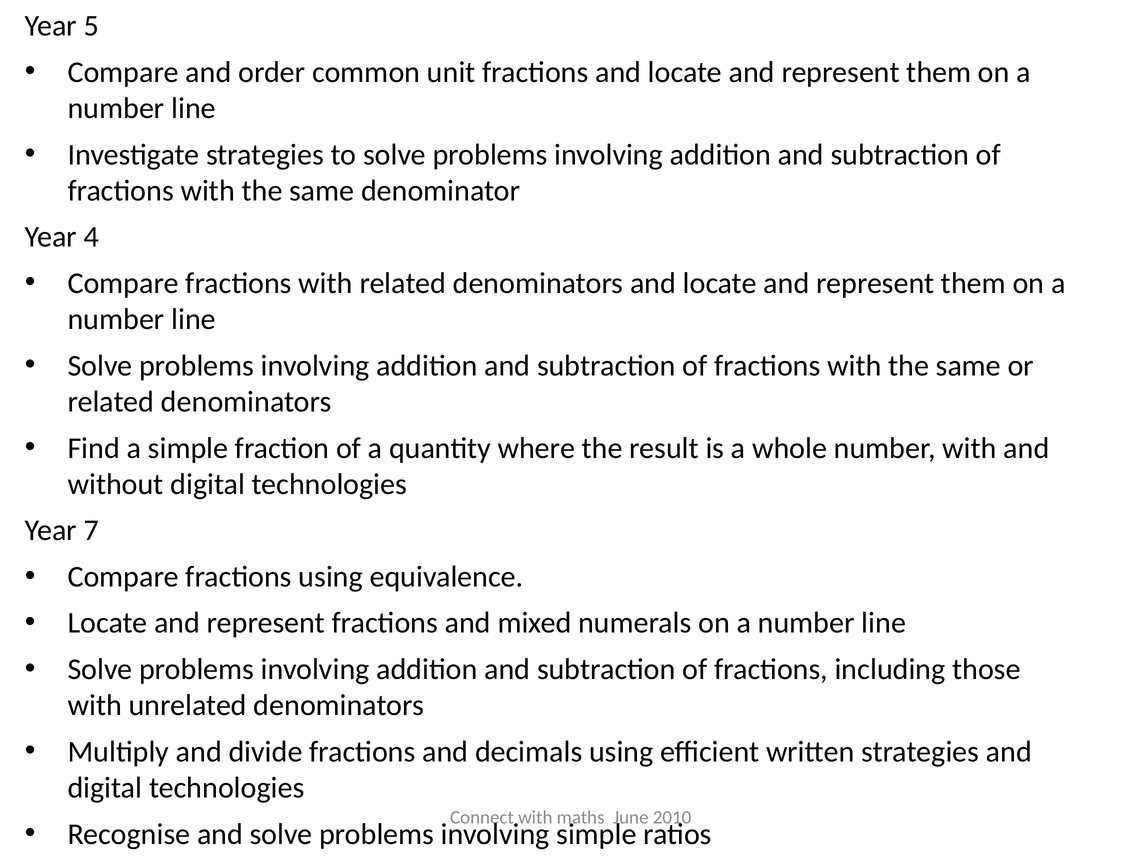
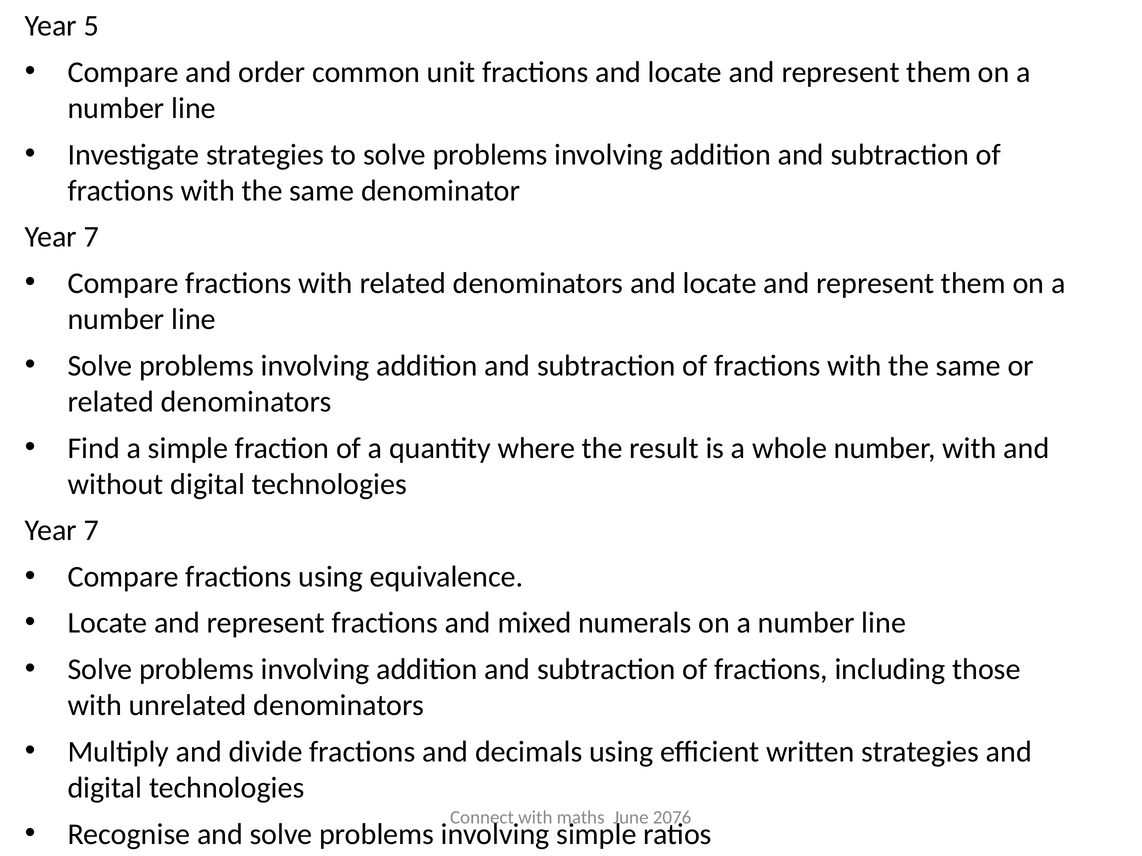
4 at (91, 237): 4 -> 7
2010: 2010 -> 2076
